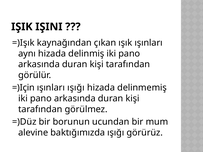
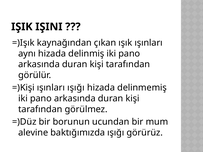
=)Için: =)Için -> =)Kişi
